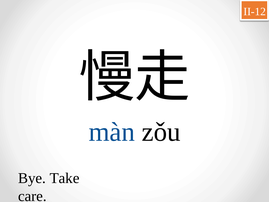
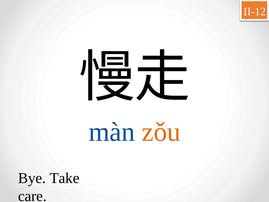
zǒu colour: black -> orange
